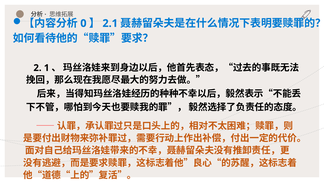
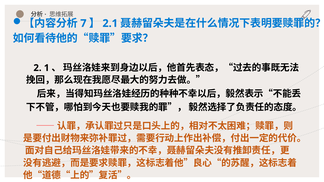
0: 0 -> 7
